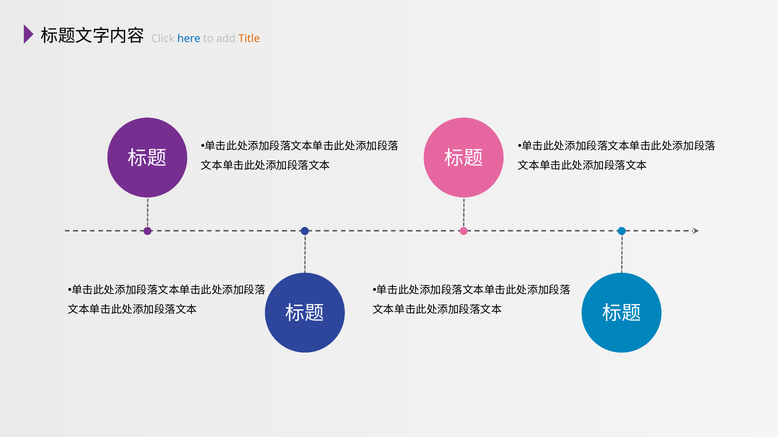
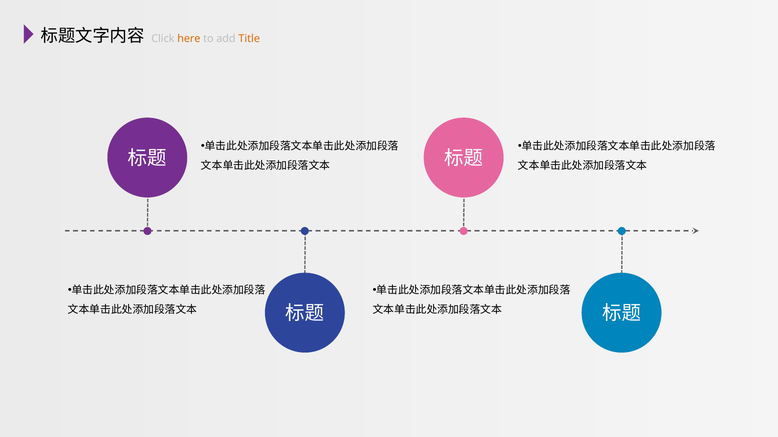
here colour: blue -> orange
